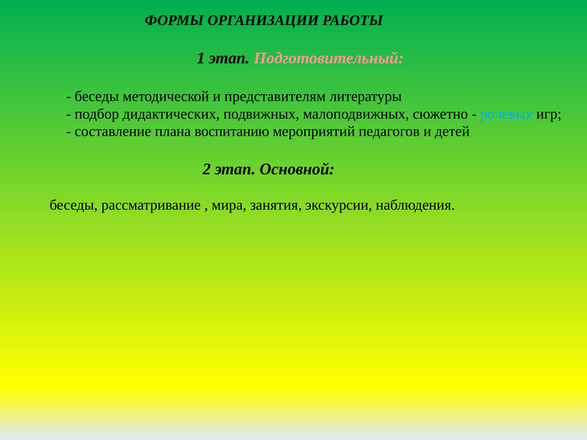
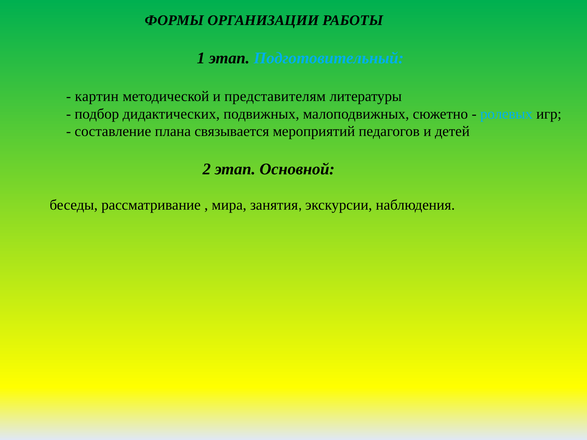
Подготовительный colour: pink -> light blue
беседы at (97, 96): беседы -> картин
воспитанию: воспитанию -> связывается
